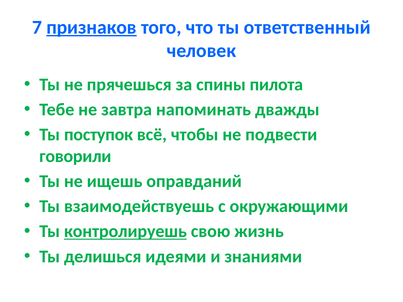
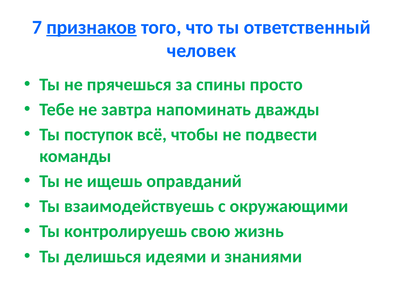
пилота: пилота -> просто
говорили: говорили -> команды
контролируешь underline: present -> none
